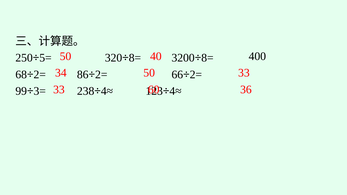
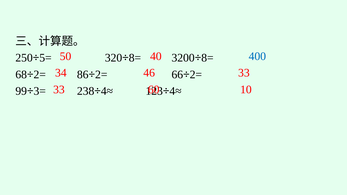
400 colour: black -> blue
34 50: 50 -> 46
36: 36 -> 10
